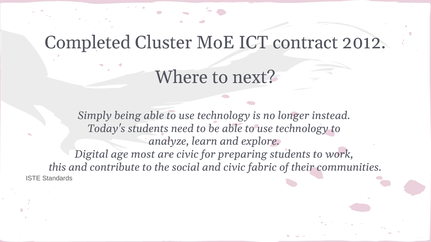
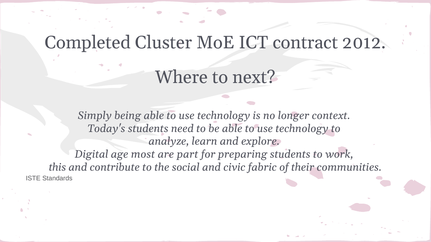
instead: instead -> context
are civic: civic -> part
